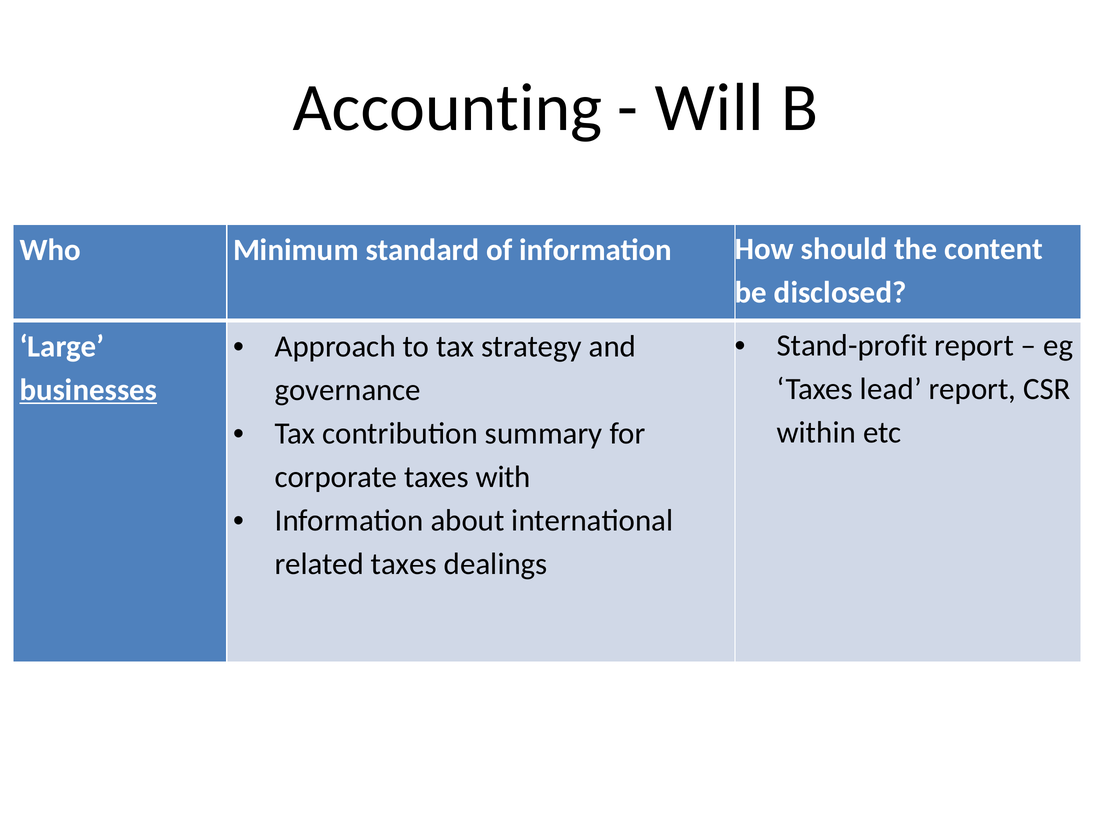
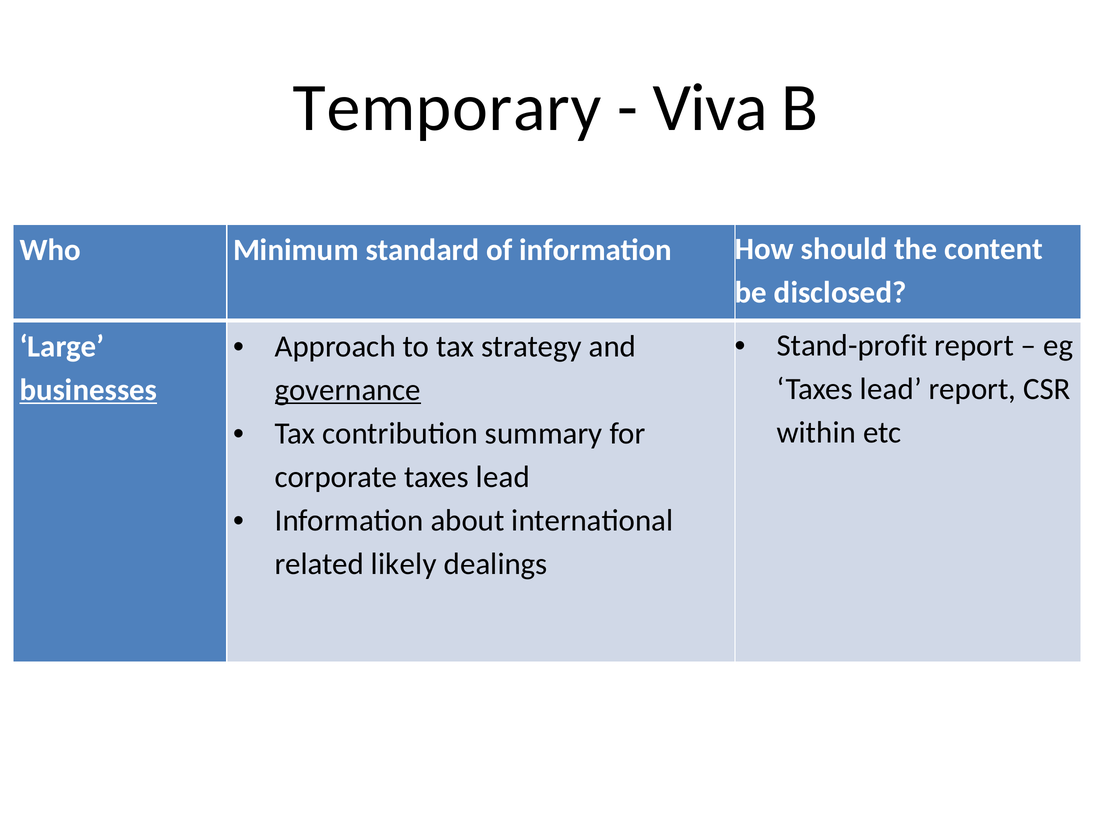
Accounting: Accounting -> Temporary
Will: Will -> Viva
governance underline: none -> present
corporate taxes with: with -> lead
related taxes: taxes -> likely
